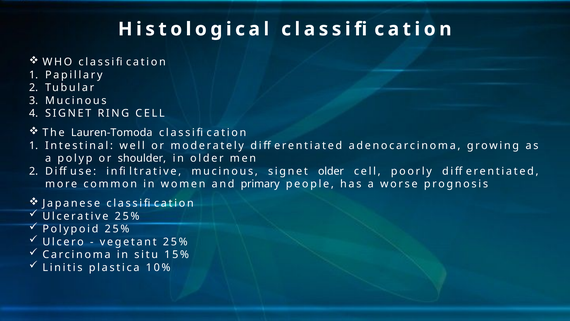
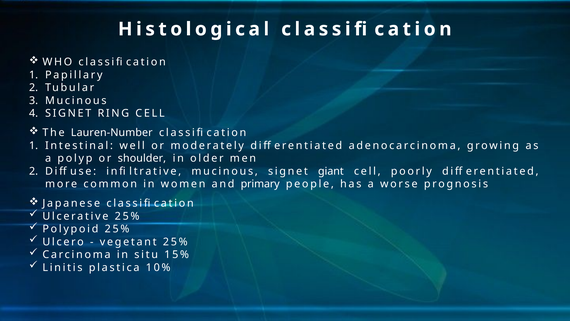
Lauren-Tomoda: Lauren-Tomoda -> Lauren-Number
signet older: older -> giant
